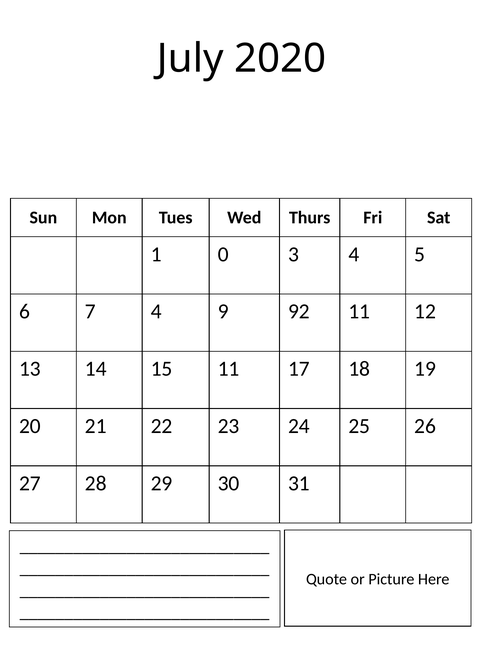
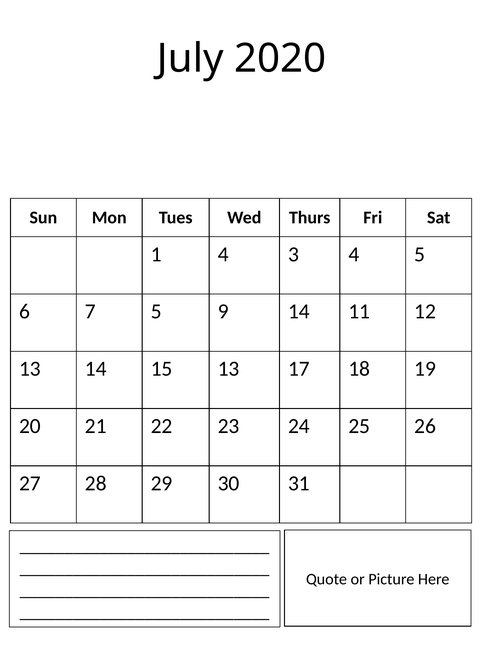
1 0: 0 -> 4
7 4: 4 -> 5
9 92: 92 -> 14
15 11: 11 -> 13
